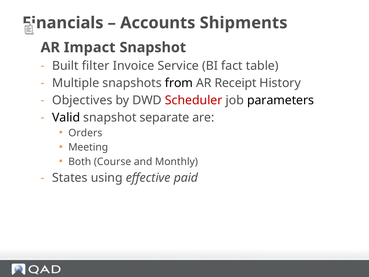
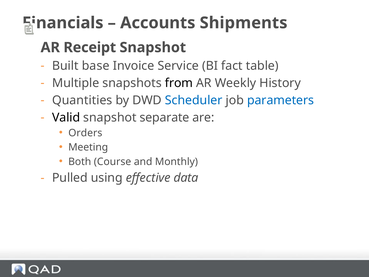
Impact: Impact -> Receipt
filter: filter -> base
Receipt: Receipt -> Weekly
Objectives: Objectives -> Quantities
Scheduler colour: red -> blue
parameters colour: black -> blue
States: States -> Pulled
paid: paid -> data
